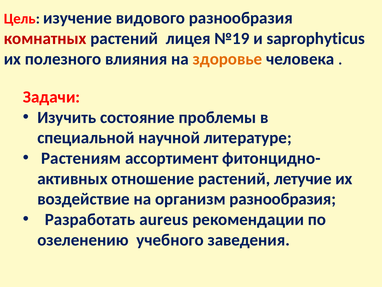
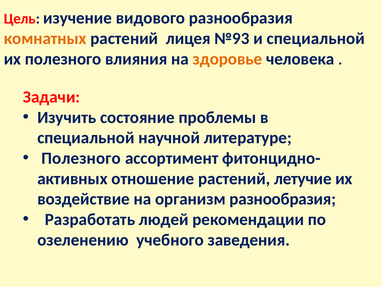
комнатных colour: red -> orange
№19: №19 -> №93
и saprophyticus: saprophyticus -> специальной
Растениям at (81, 158): Растениям -> Полезного
aureus: aureus -> людей
